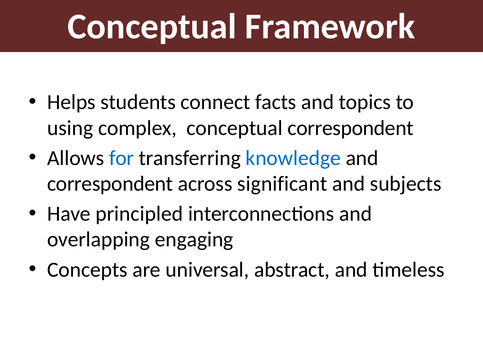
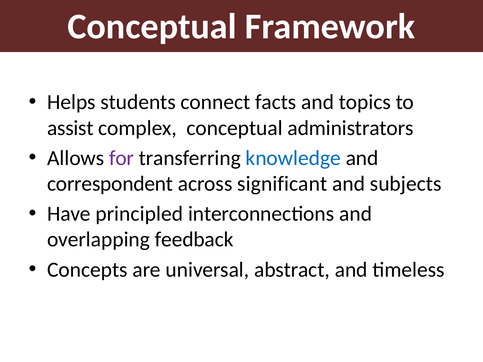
using: using -> assist
conceptual correspondent: correspondent -> administrators
for colour: blue -> purple
engaging: engaging -> feedback
